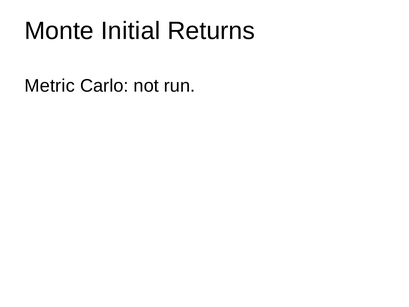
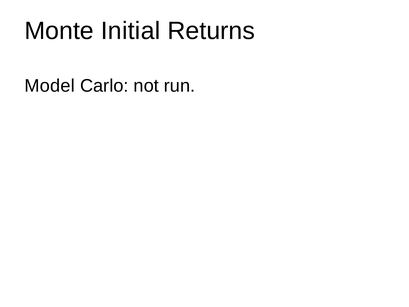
Metric: Metric -> Model
